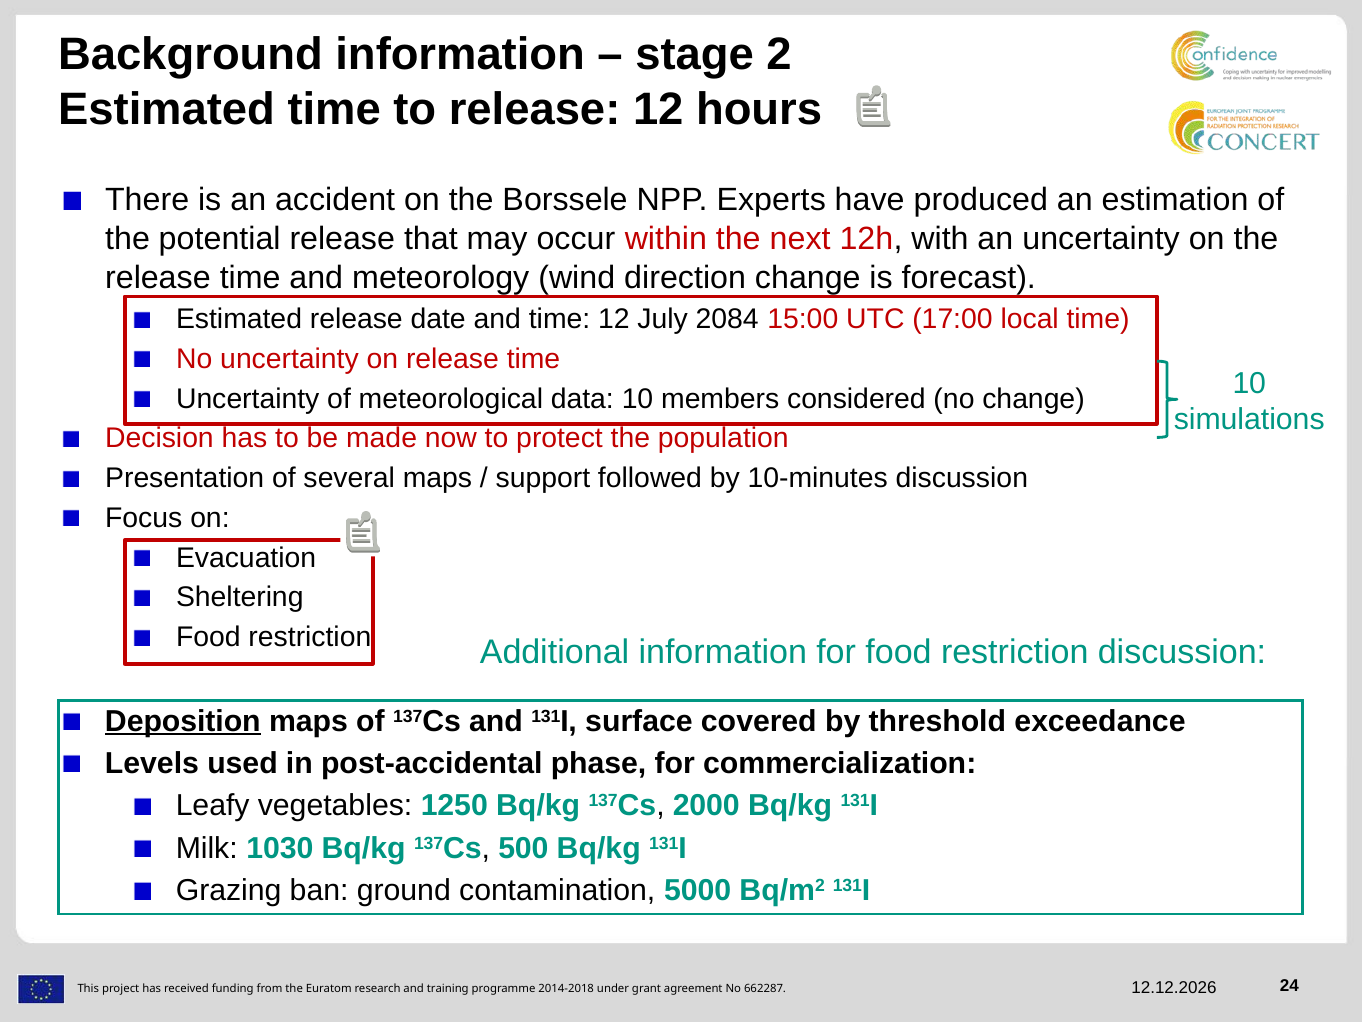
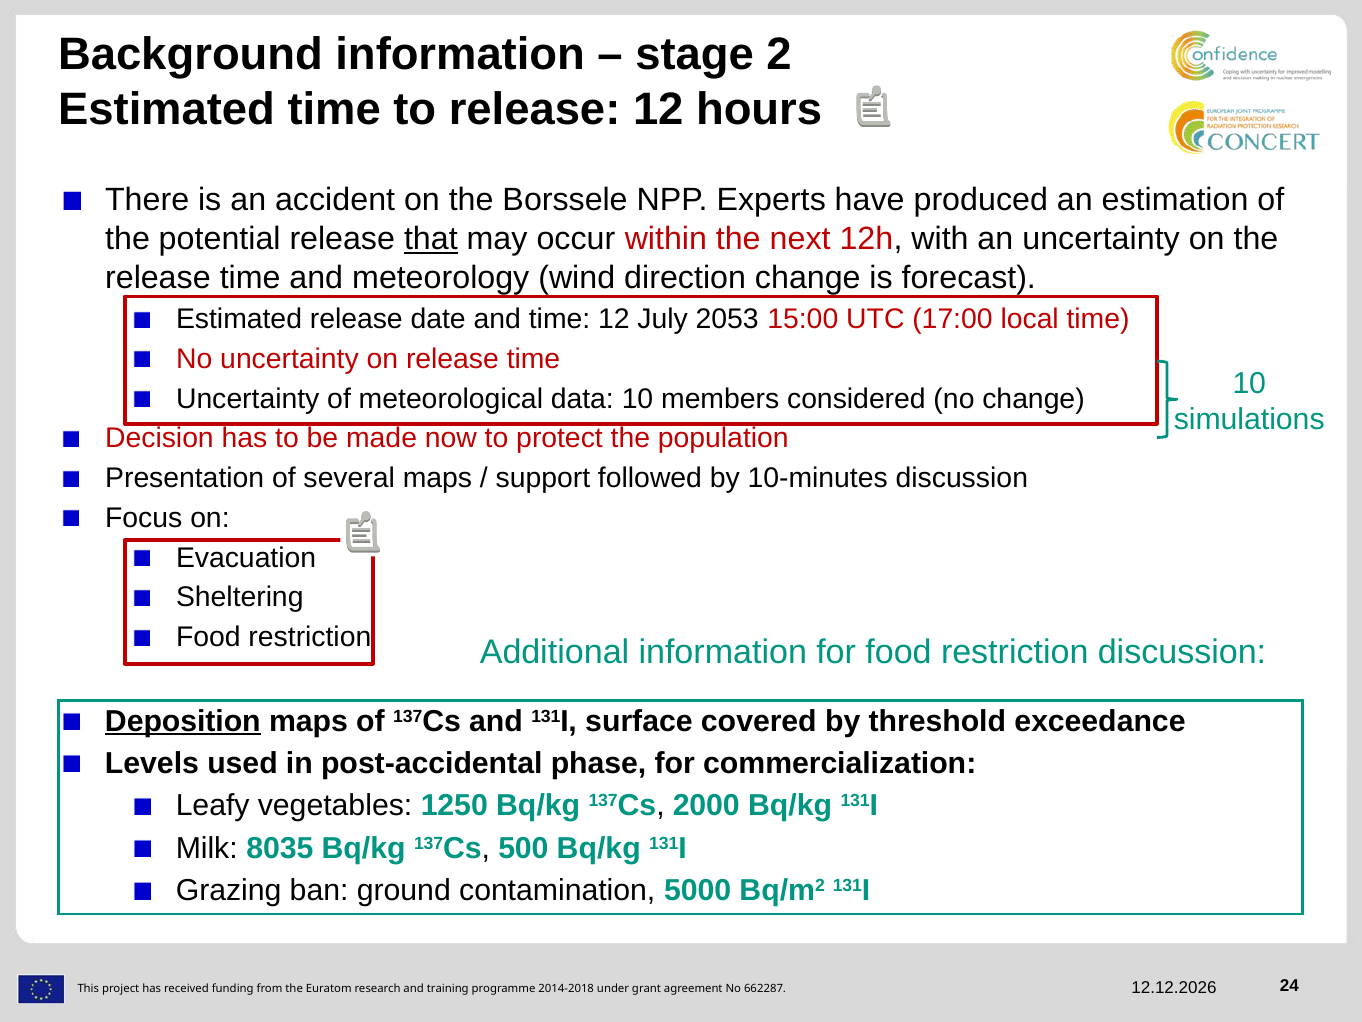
that underline: none -> present
2084: 2084 -> 2053
1030: 1030 -> 8035
